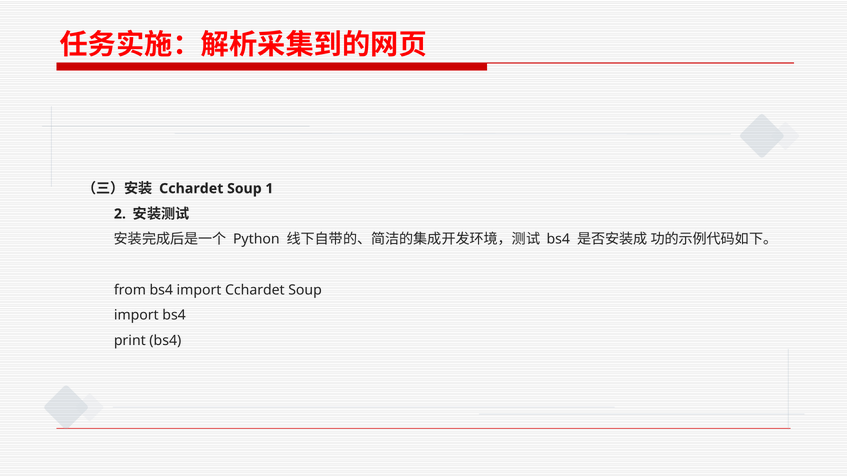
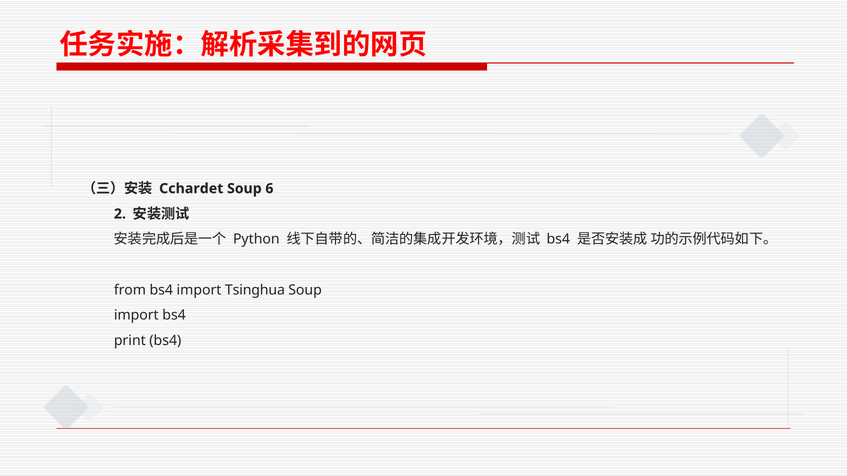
1: 1 -> 6
import Cchardet: Cchardet -> Tsinghua
